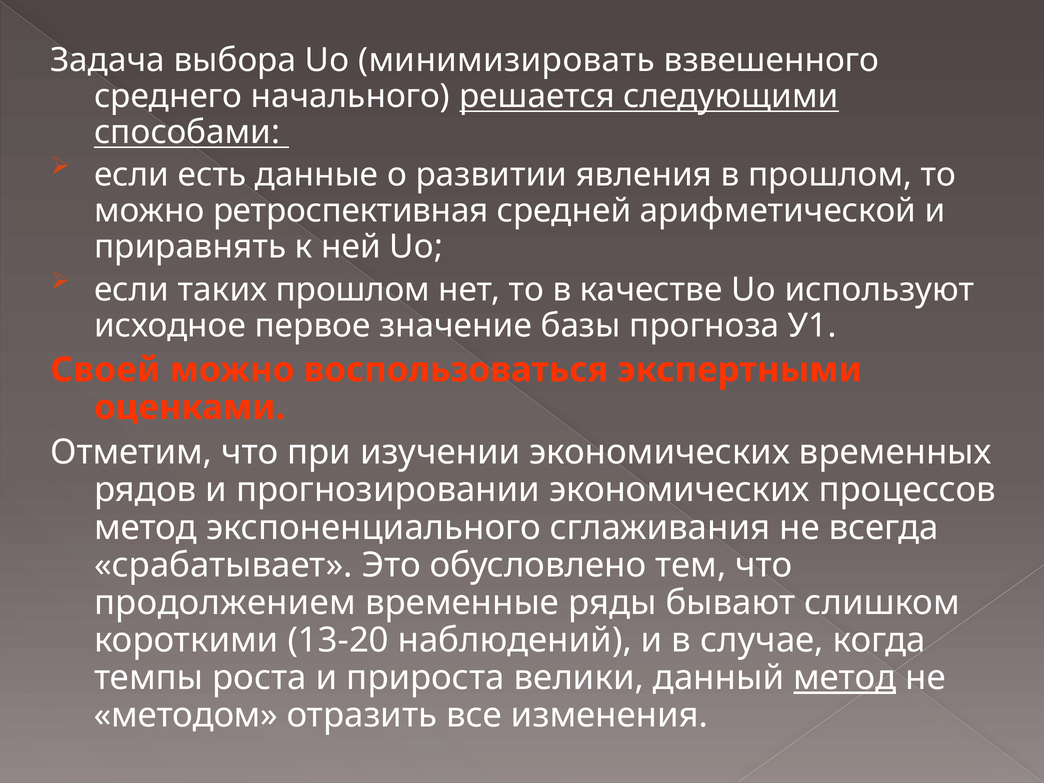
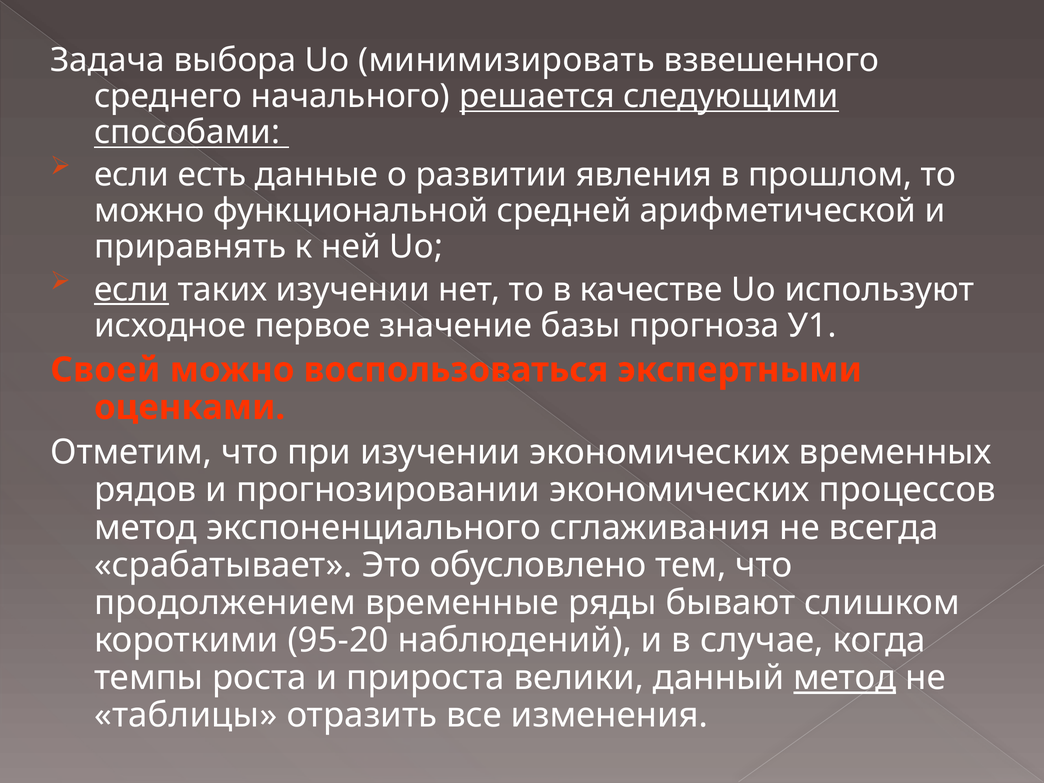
ретроспективная: ретроспективная -> функциональной
если at (132, 290) underline: none -> present
таких прошлом: прошлом -> изучении
13-20: 13-20 -> 95-20
методом: методом -> таблицы
